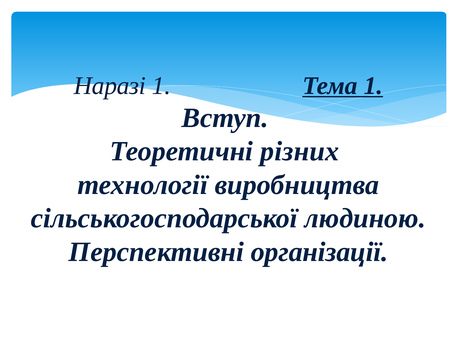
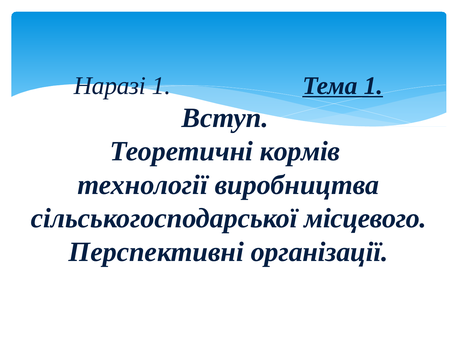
різних: різних -> кормів
людиною: людиною -> місцевого
